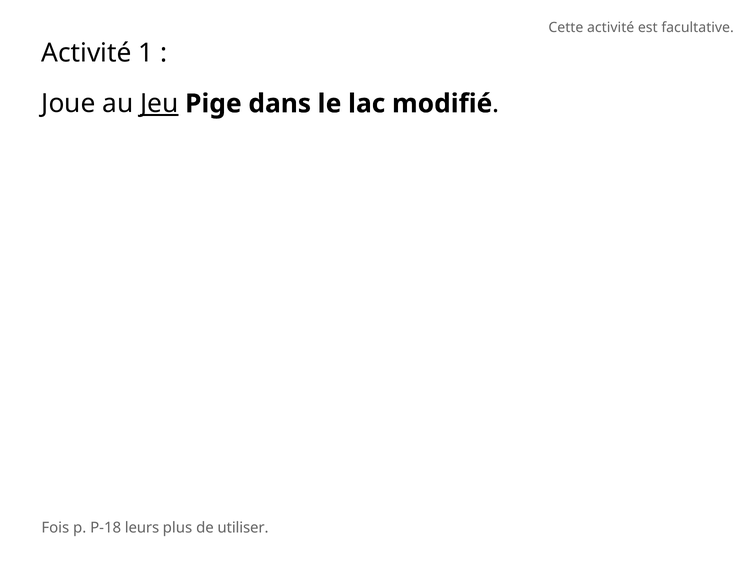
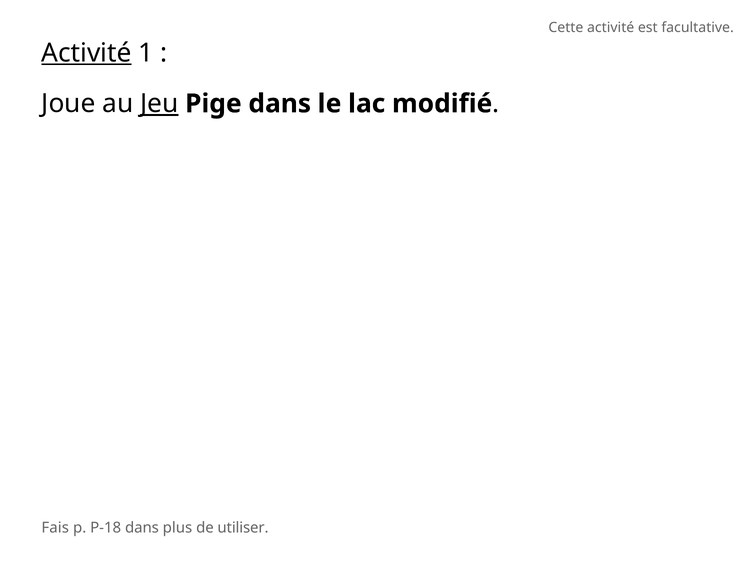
Activité at (86, 53) underline: none -> present
Fois: Fois -> Fais
P-18 leurs: leurs -> dans
